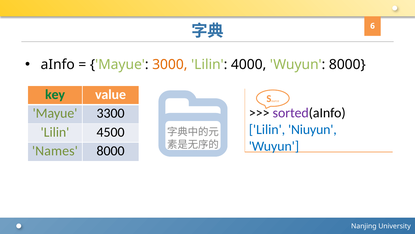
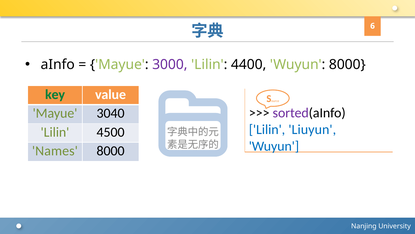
3000 colour: orange -> purple
4000: 4000 -> 4400
3300: 3300 -> 3040
Niuyun: Niuyun -> Liuyun
